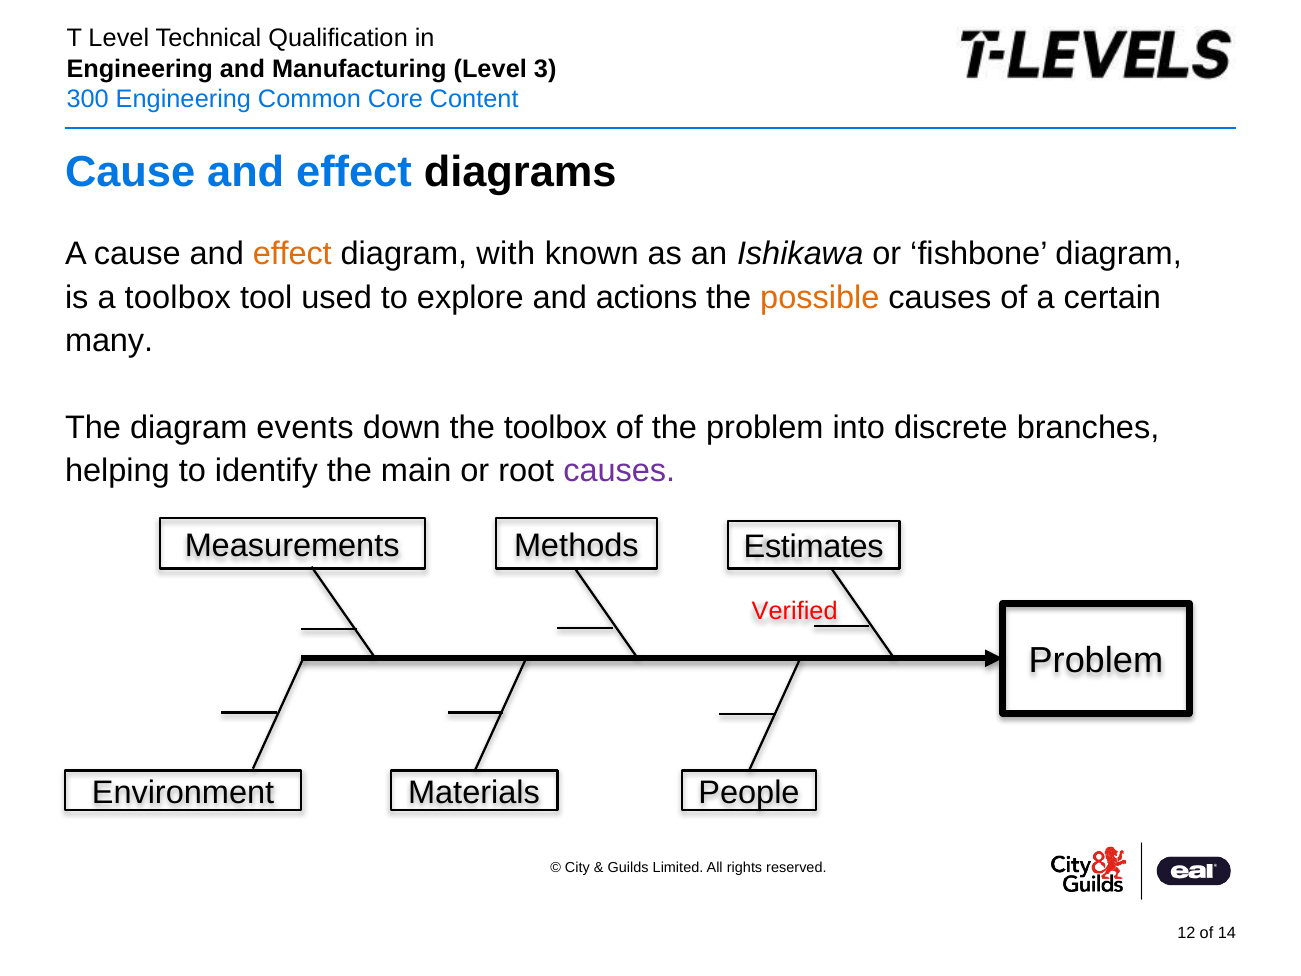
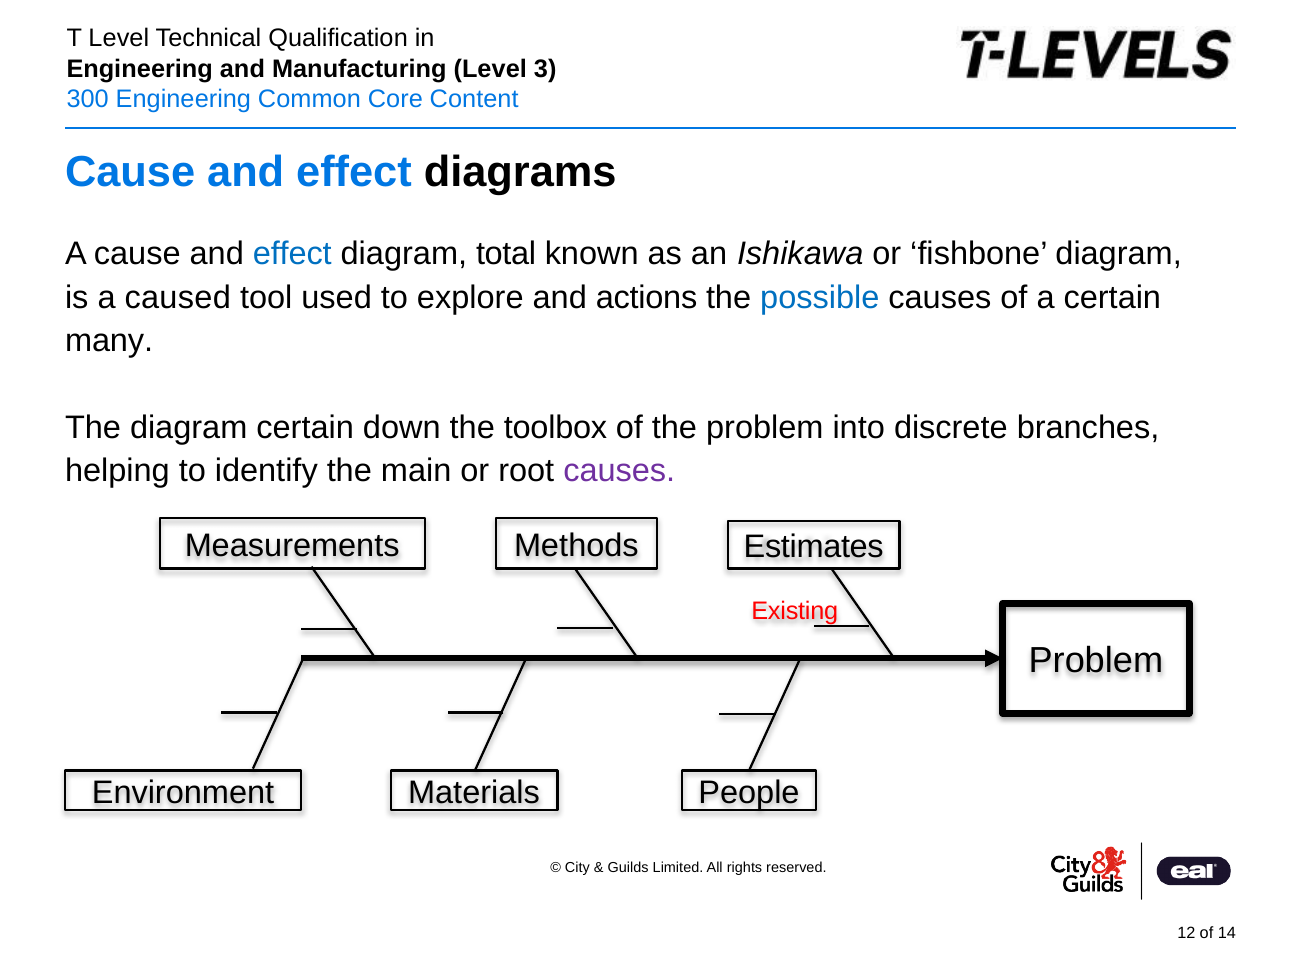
effect at (292, 254) colour: orange -> blue
with: with -> total
a toolbox: toolbox -> caused
possible colour: orange -> blue
diagram events: events -> certain
Verified: Verified -> Existing
